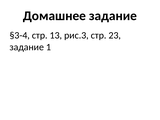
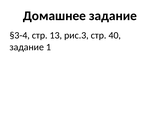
23: 23 -> 40
